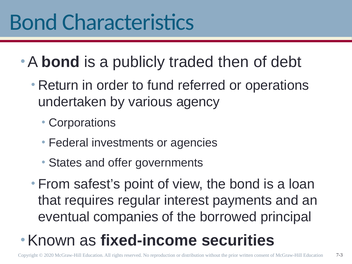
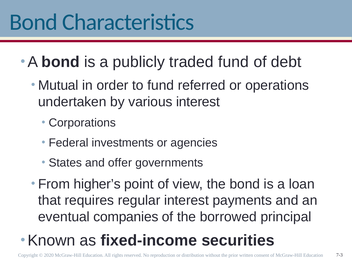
traded then: then -> fund
Return: Return -> Mutual
various agency: agency -> interest
safest’s: safest’s -> higher’s
